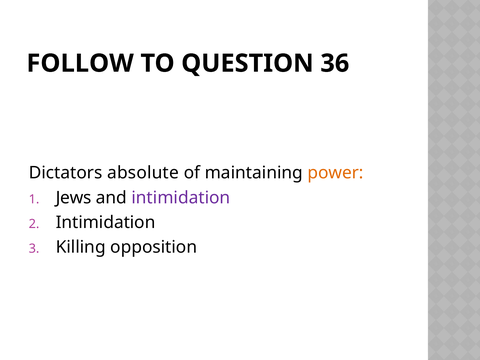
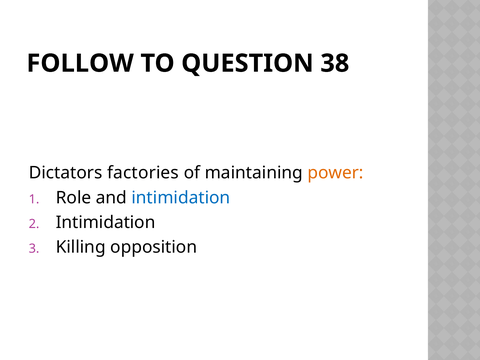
36: 36 -> 38
absolute: absolute -> factories
Jews: Jews -> Role
intimidation at (181, 198) colour: purple -> blue
